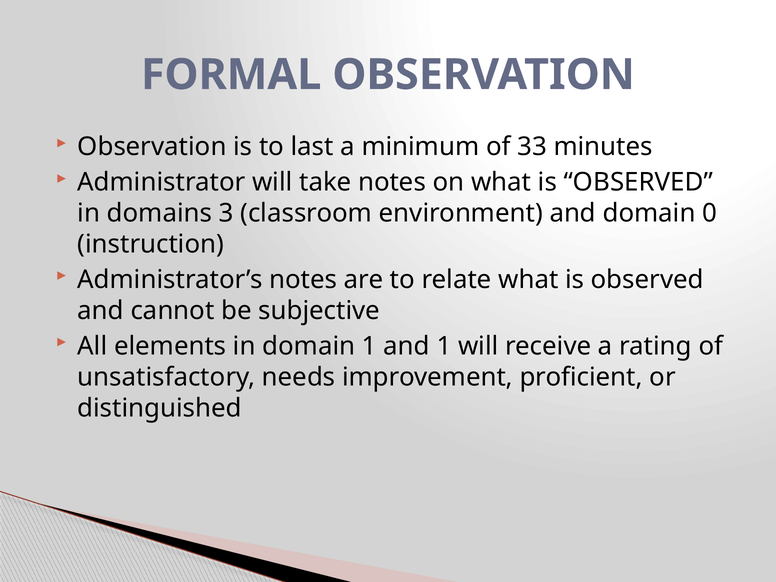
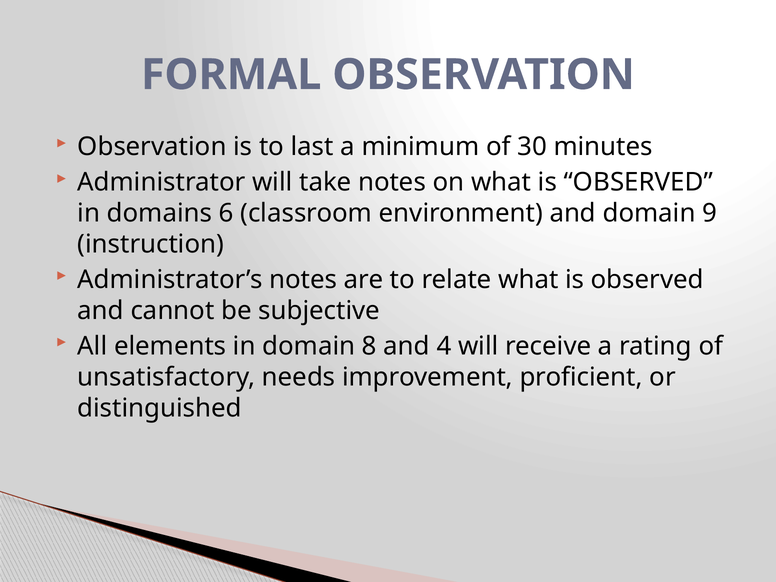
33: 33 -> 30
3: 3 -> 6
0: 0 -> 9
domain 1: 1 -> 8
and 1: 1 -> 4
